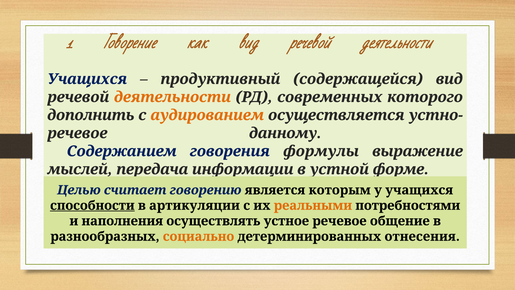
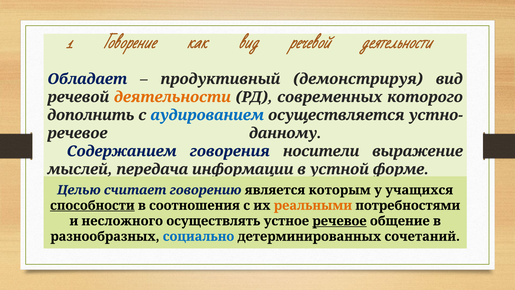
Учащихся at (87, 79): Учащихся -> Обладает
содержащейся: содержащейся -> демонстрируя
аудированием colour: orange -> blue
формулы: формулы -> носители
артикуляции: артикуляции -> соотношения
наполнения: наполнения -> несложного
речевое at (340, 221) underline: none -> present
социально colour: orange -> blue
отнесения: отнесения -> сочетаний
